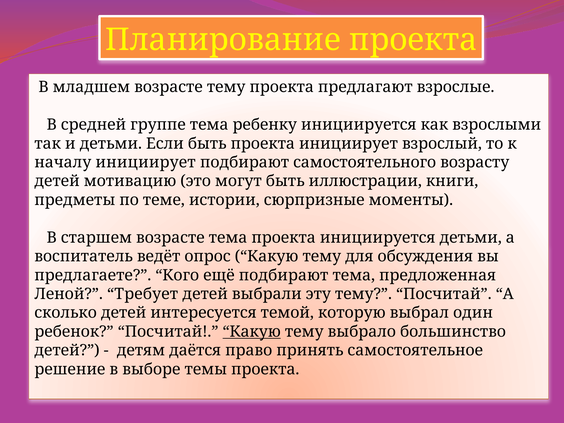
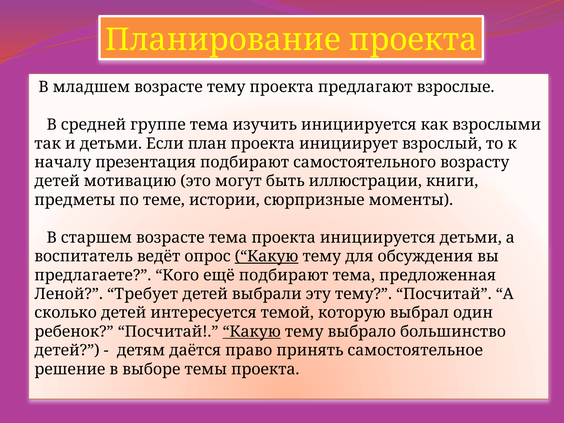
ребенку: ребенку -> изучить
Если быть: быть -> план
началу инициирует: инициирует -> презентация
Какую at (267, 256) underline: none -> present
